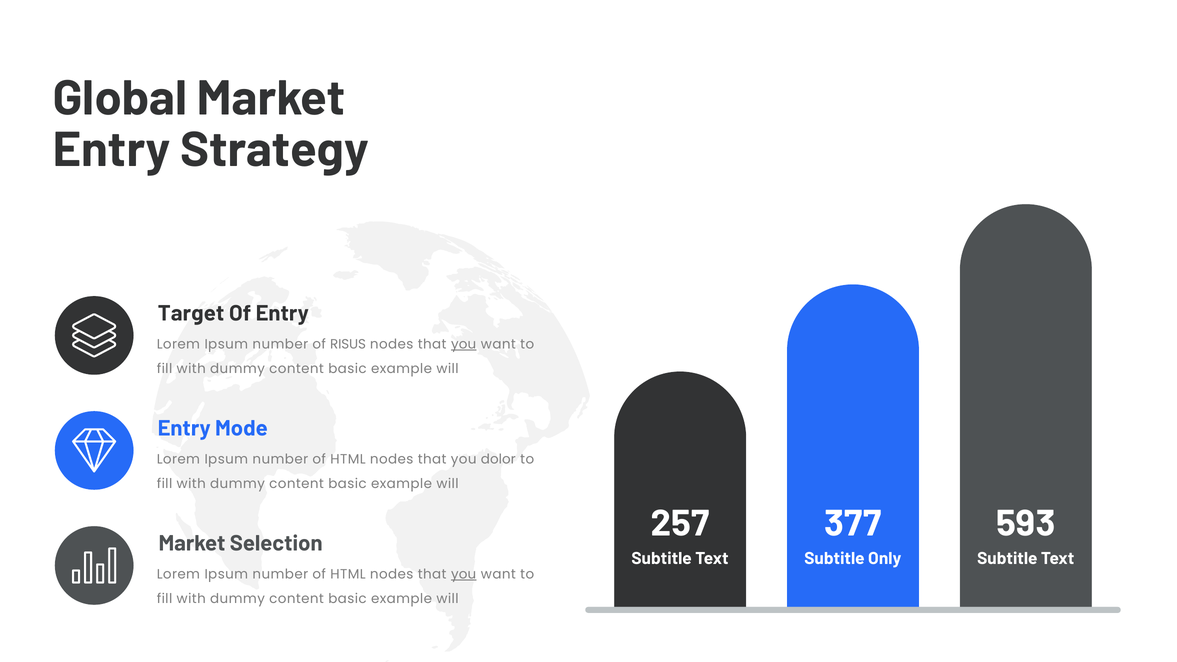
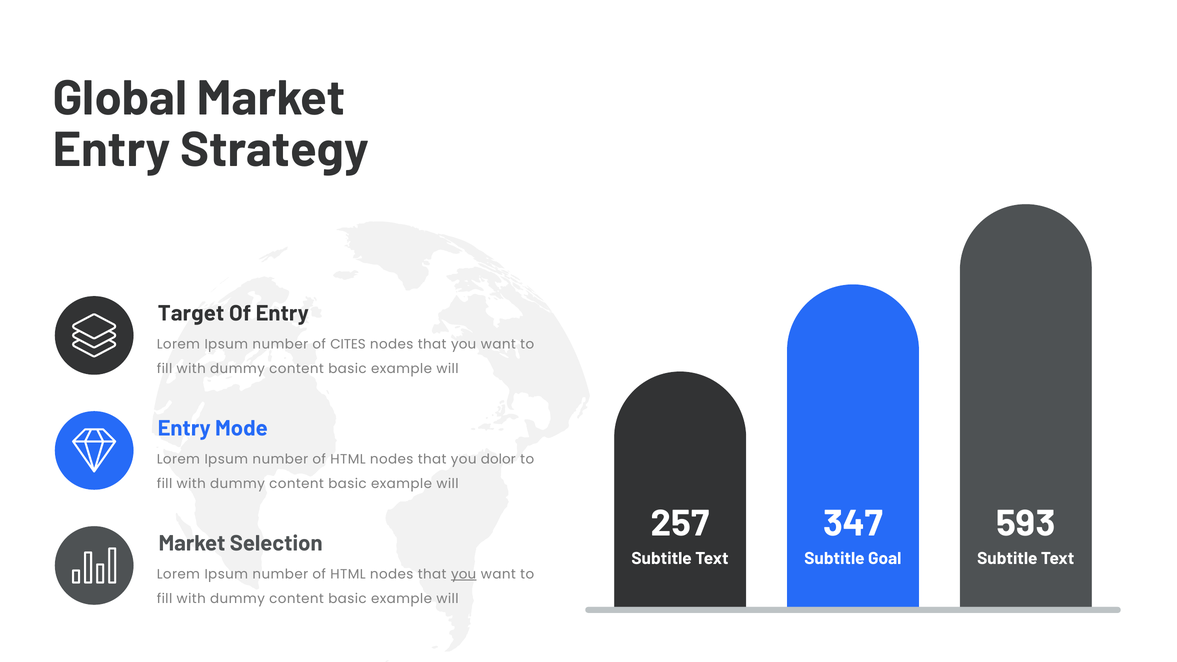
RISUS: RISUS -> CITES
you at (464, 344) underline: present -> none
377: 377 -> 347
Only: Only -> Goal
